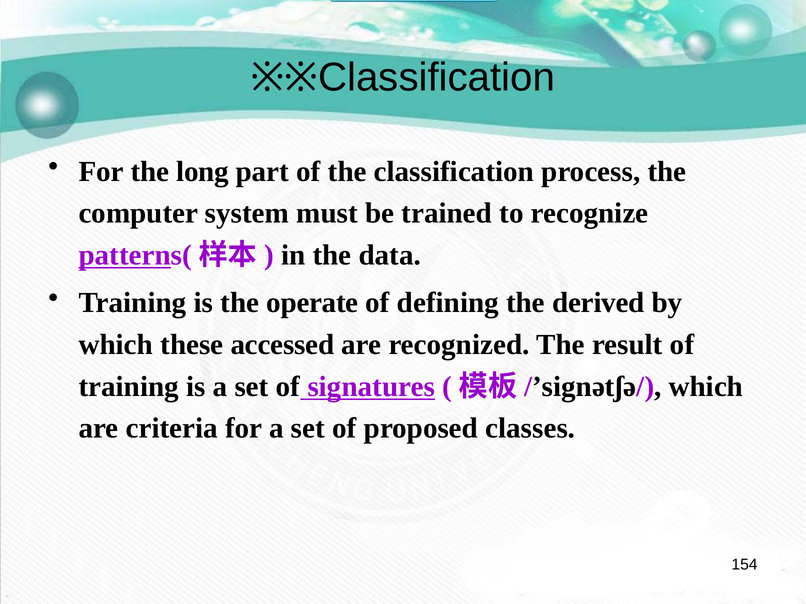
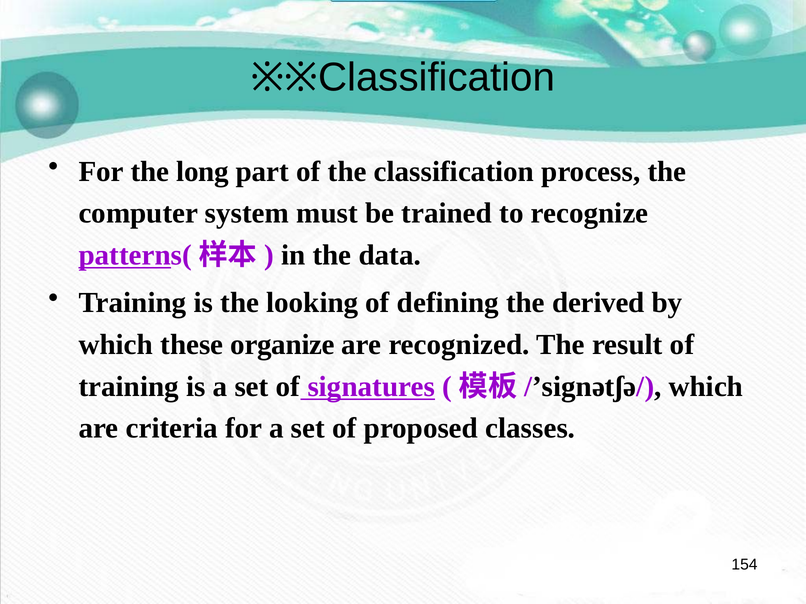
operate: operate -> looking
accessed: accessed -> organize
